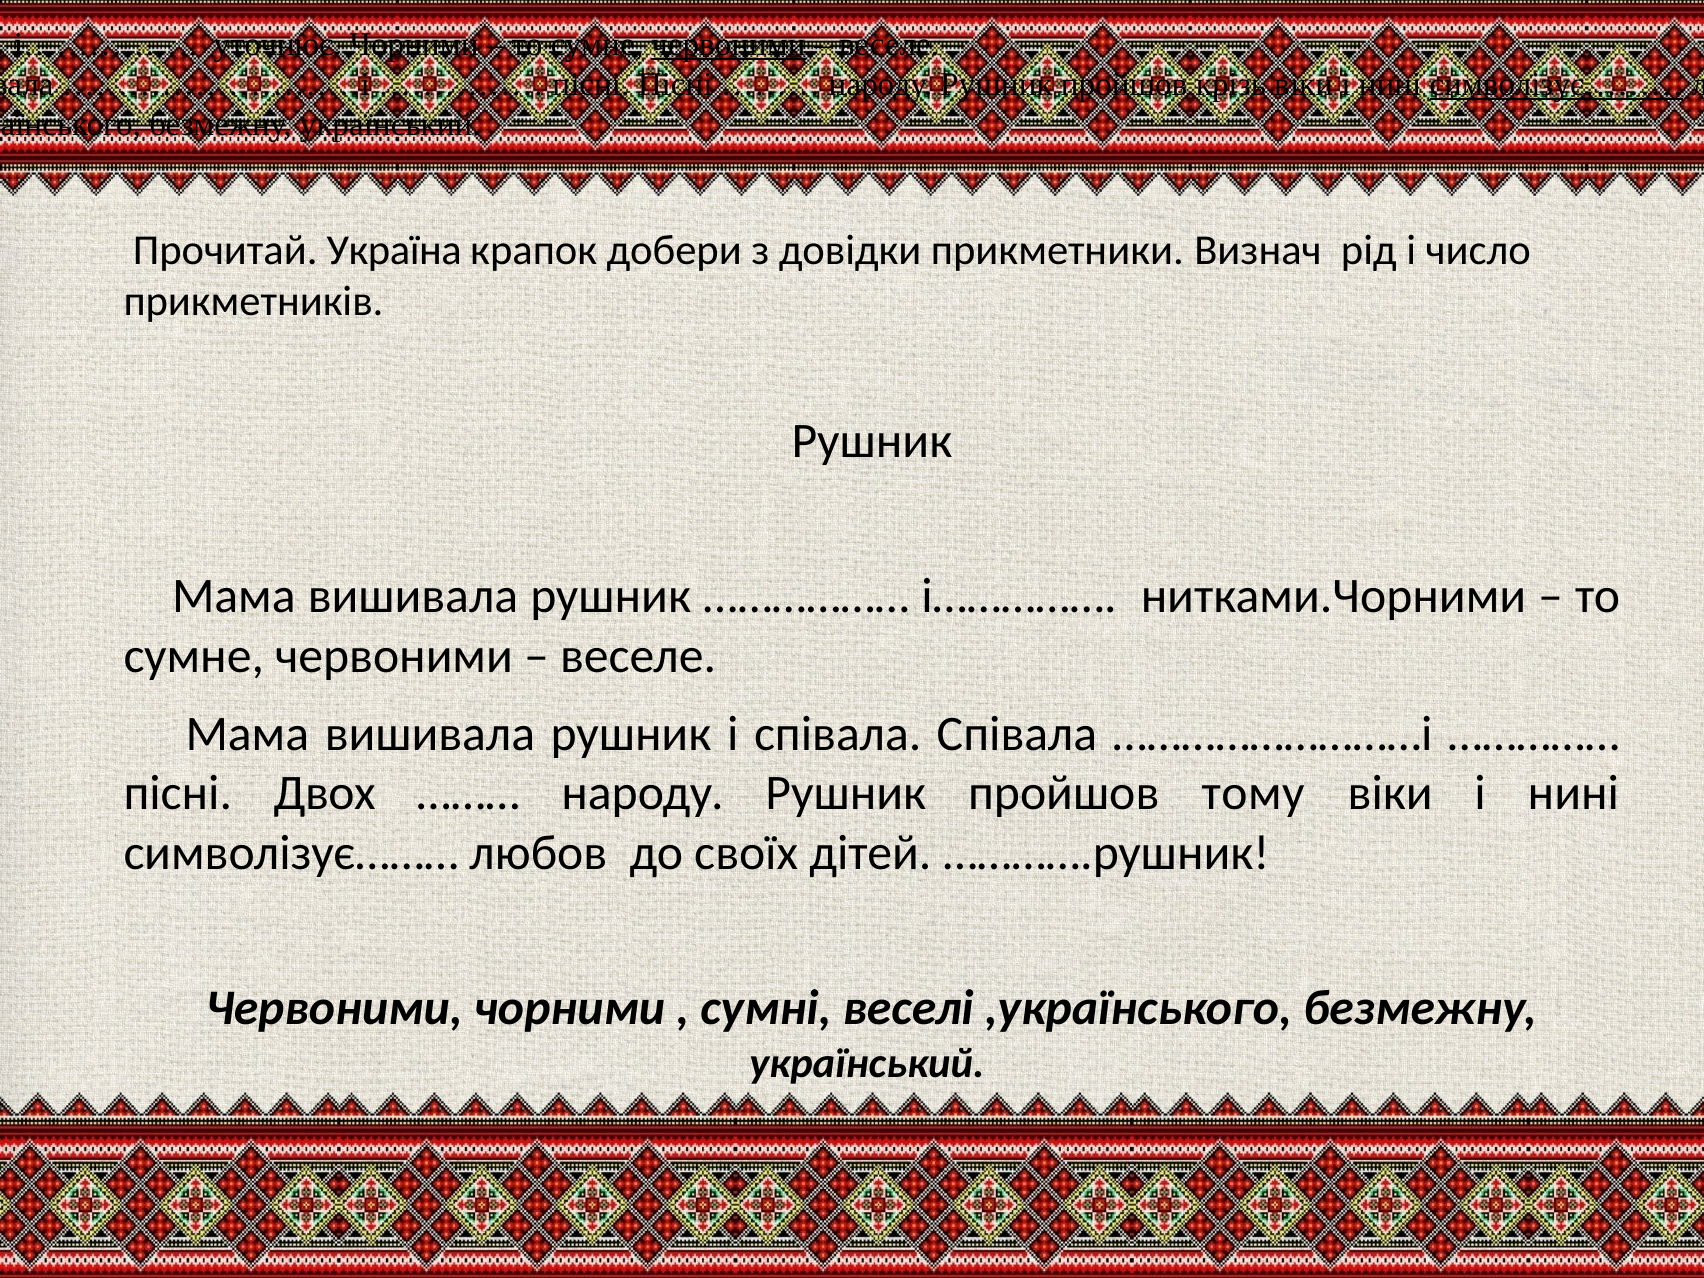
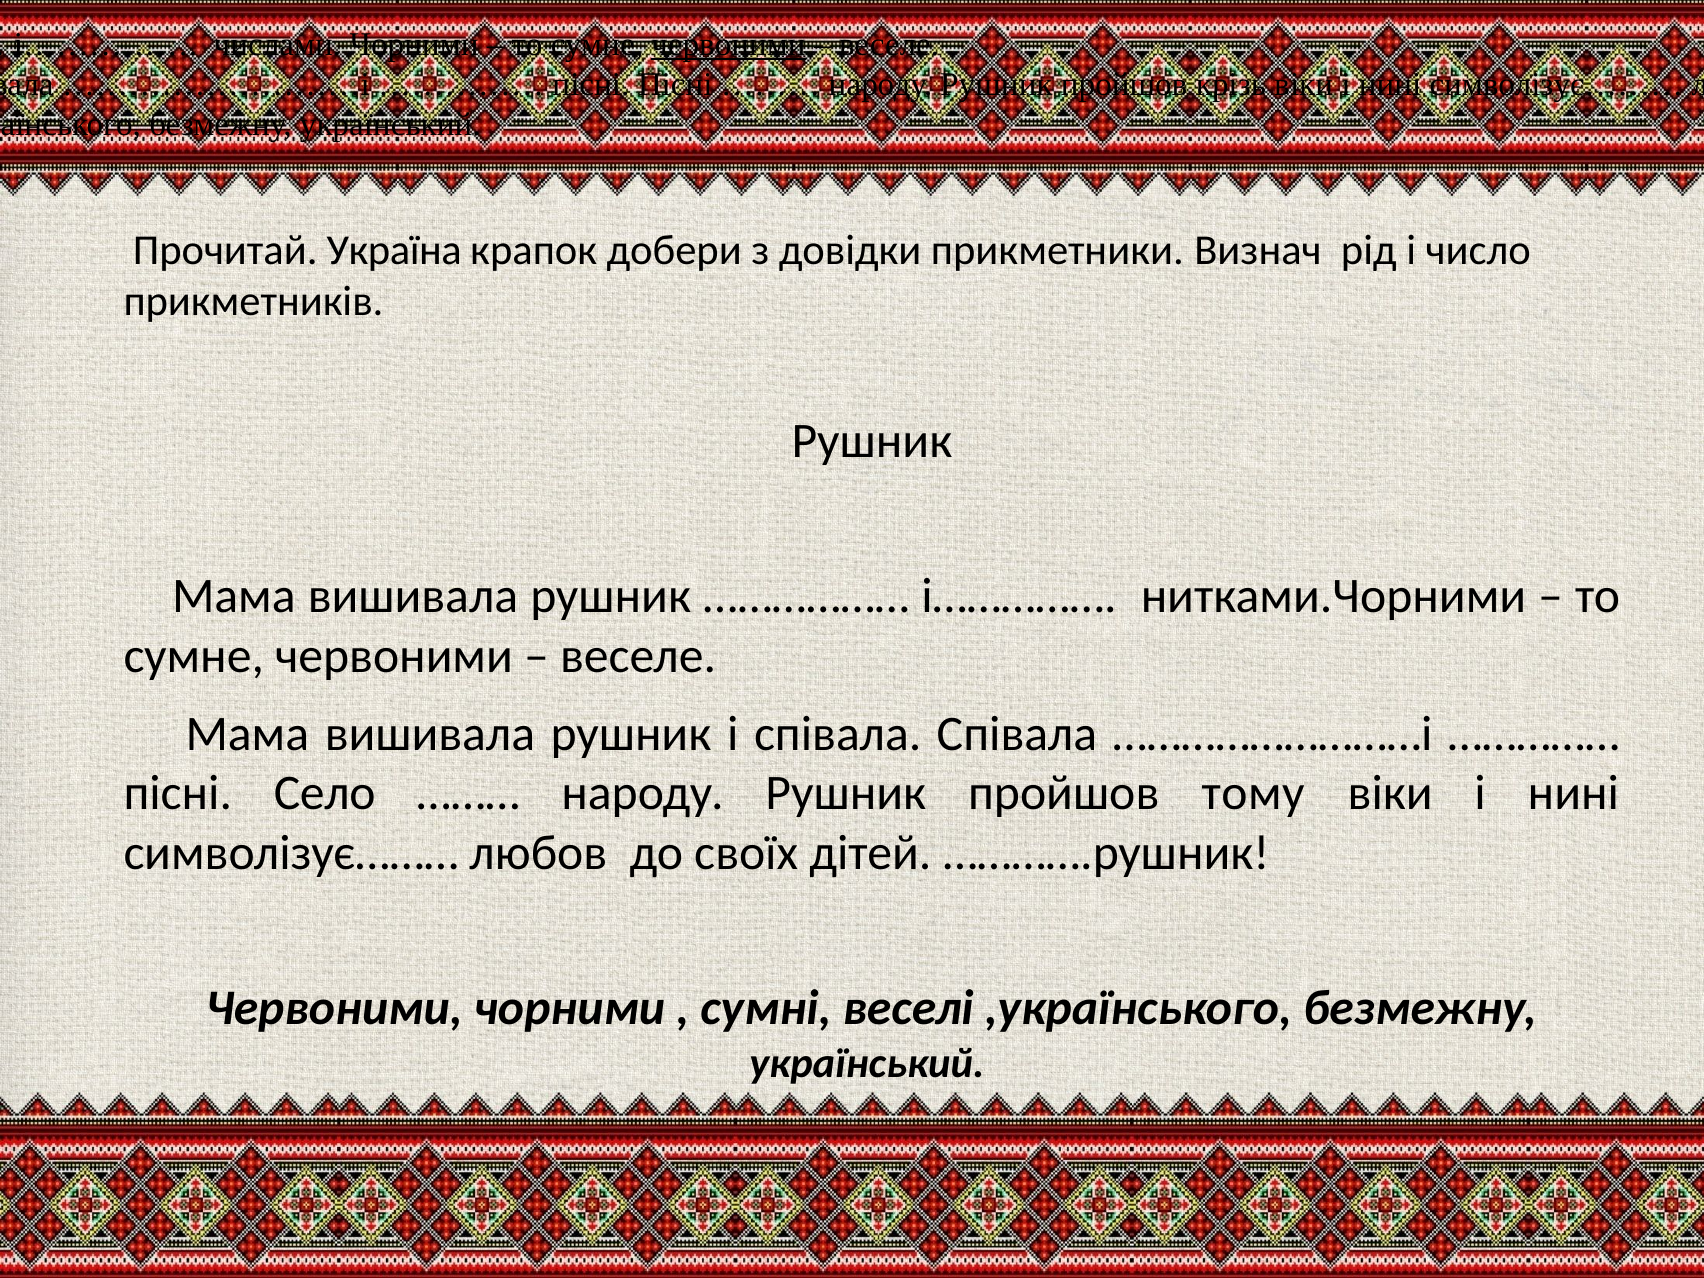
уточнює: уточнює -> числами
символізує……… at (1557, 85) underline: present -> none
Двох: Двох -> Село
